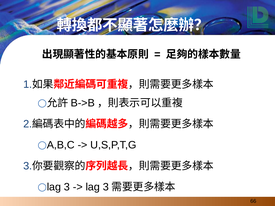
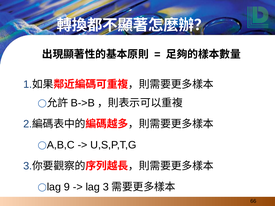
3 at (67, 187): 3 -> 9
